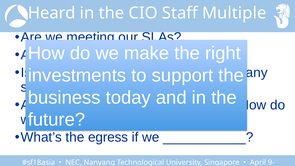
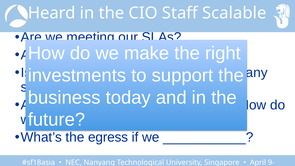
Multiple: Multiple -> Scalable
